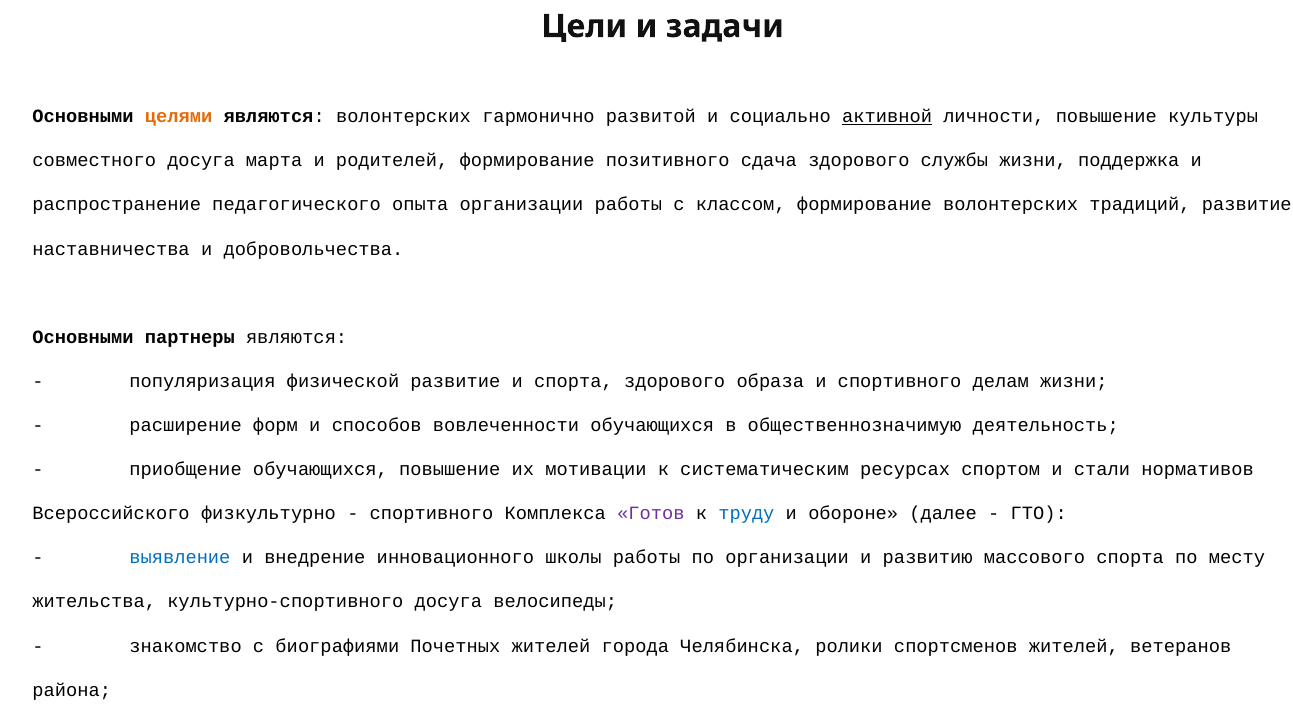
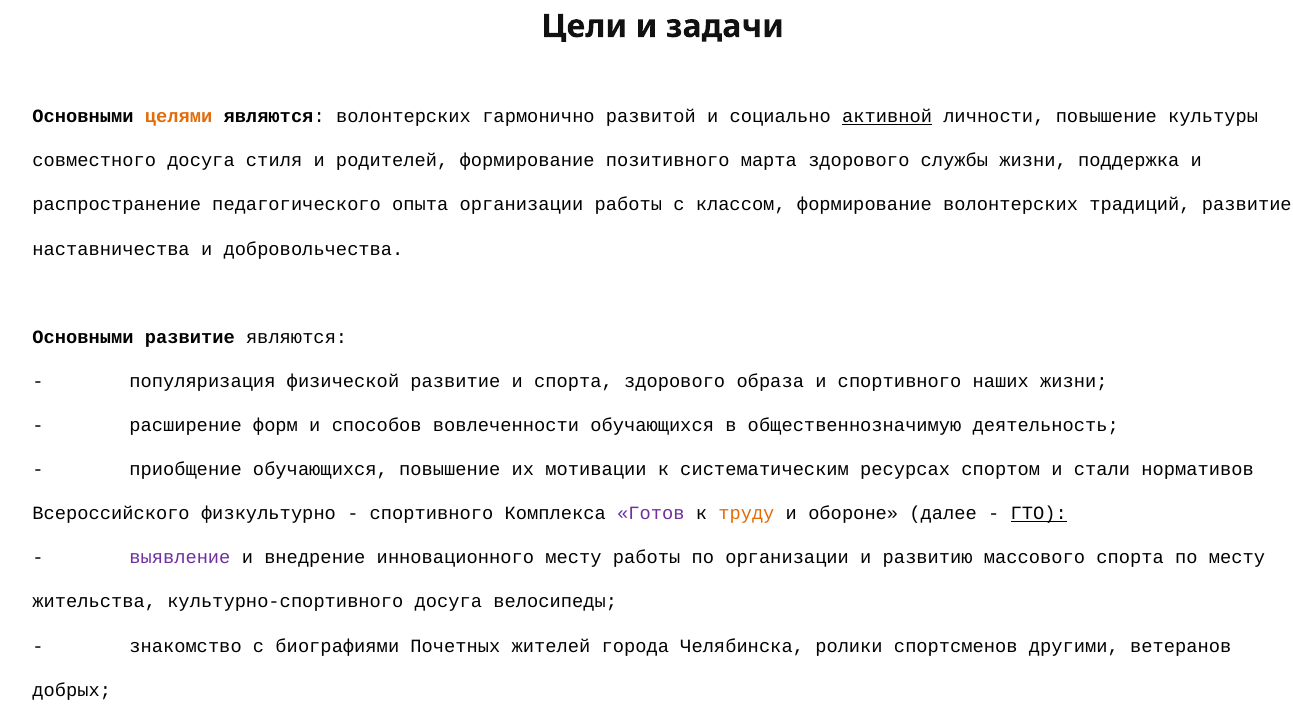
марта: марта -> стиля
позитивного сдача: сдача -> марта
Основными партнеры: партнеры -> развитие
делам: делам -> наших
труду colour: blue -> orange
ГТО at (1039, 514) underline: none -> present
выявление colour: blue -> purple
инновационного школы: школы -> месту
спортсменов жителей: жителей -> другими
района: района -> добрых
